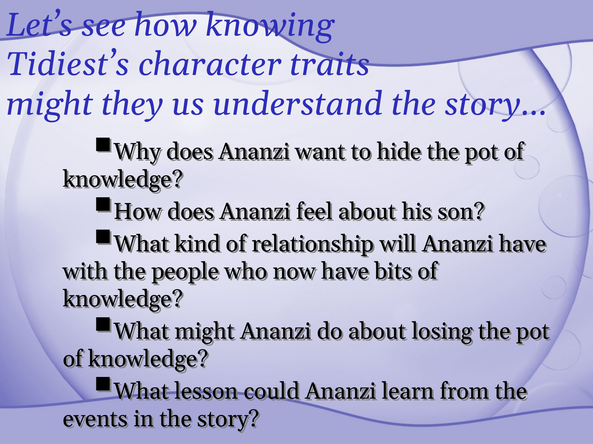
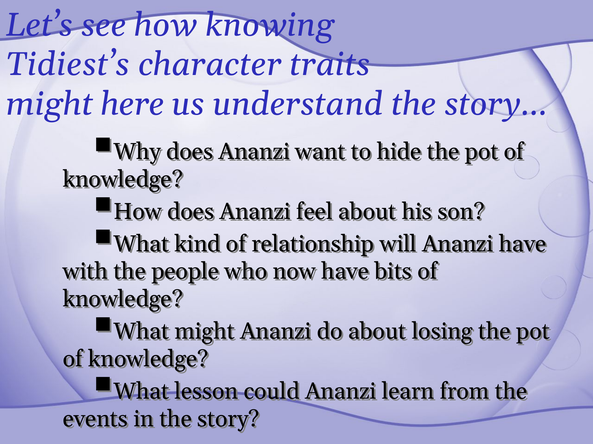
they: they -> here
